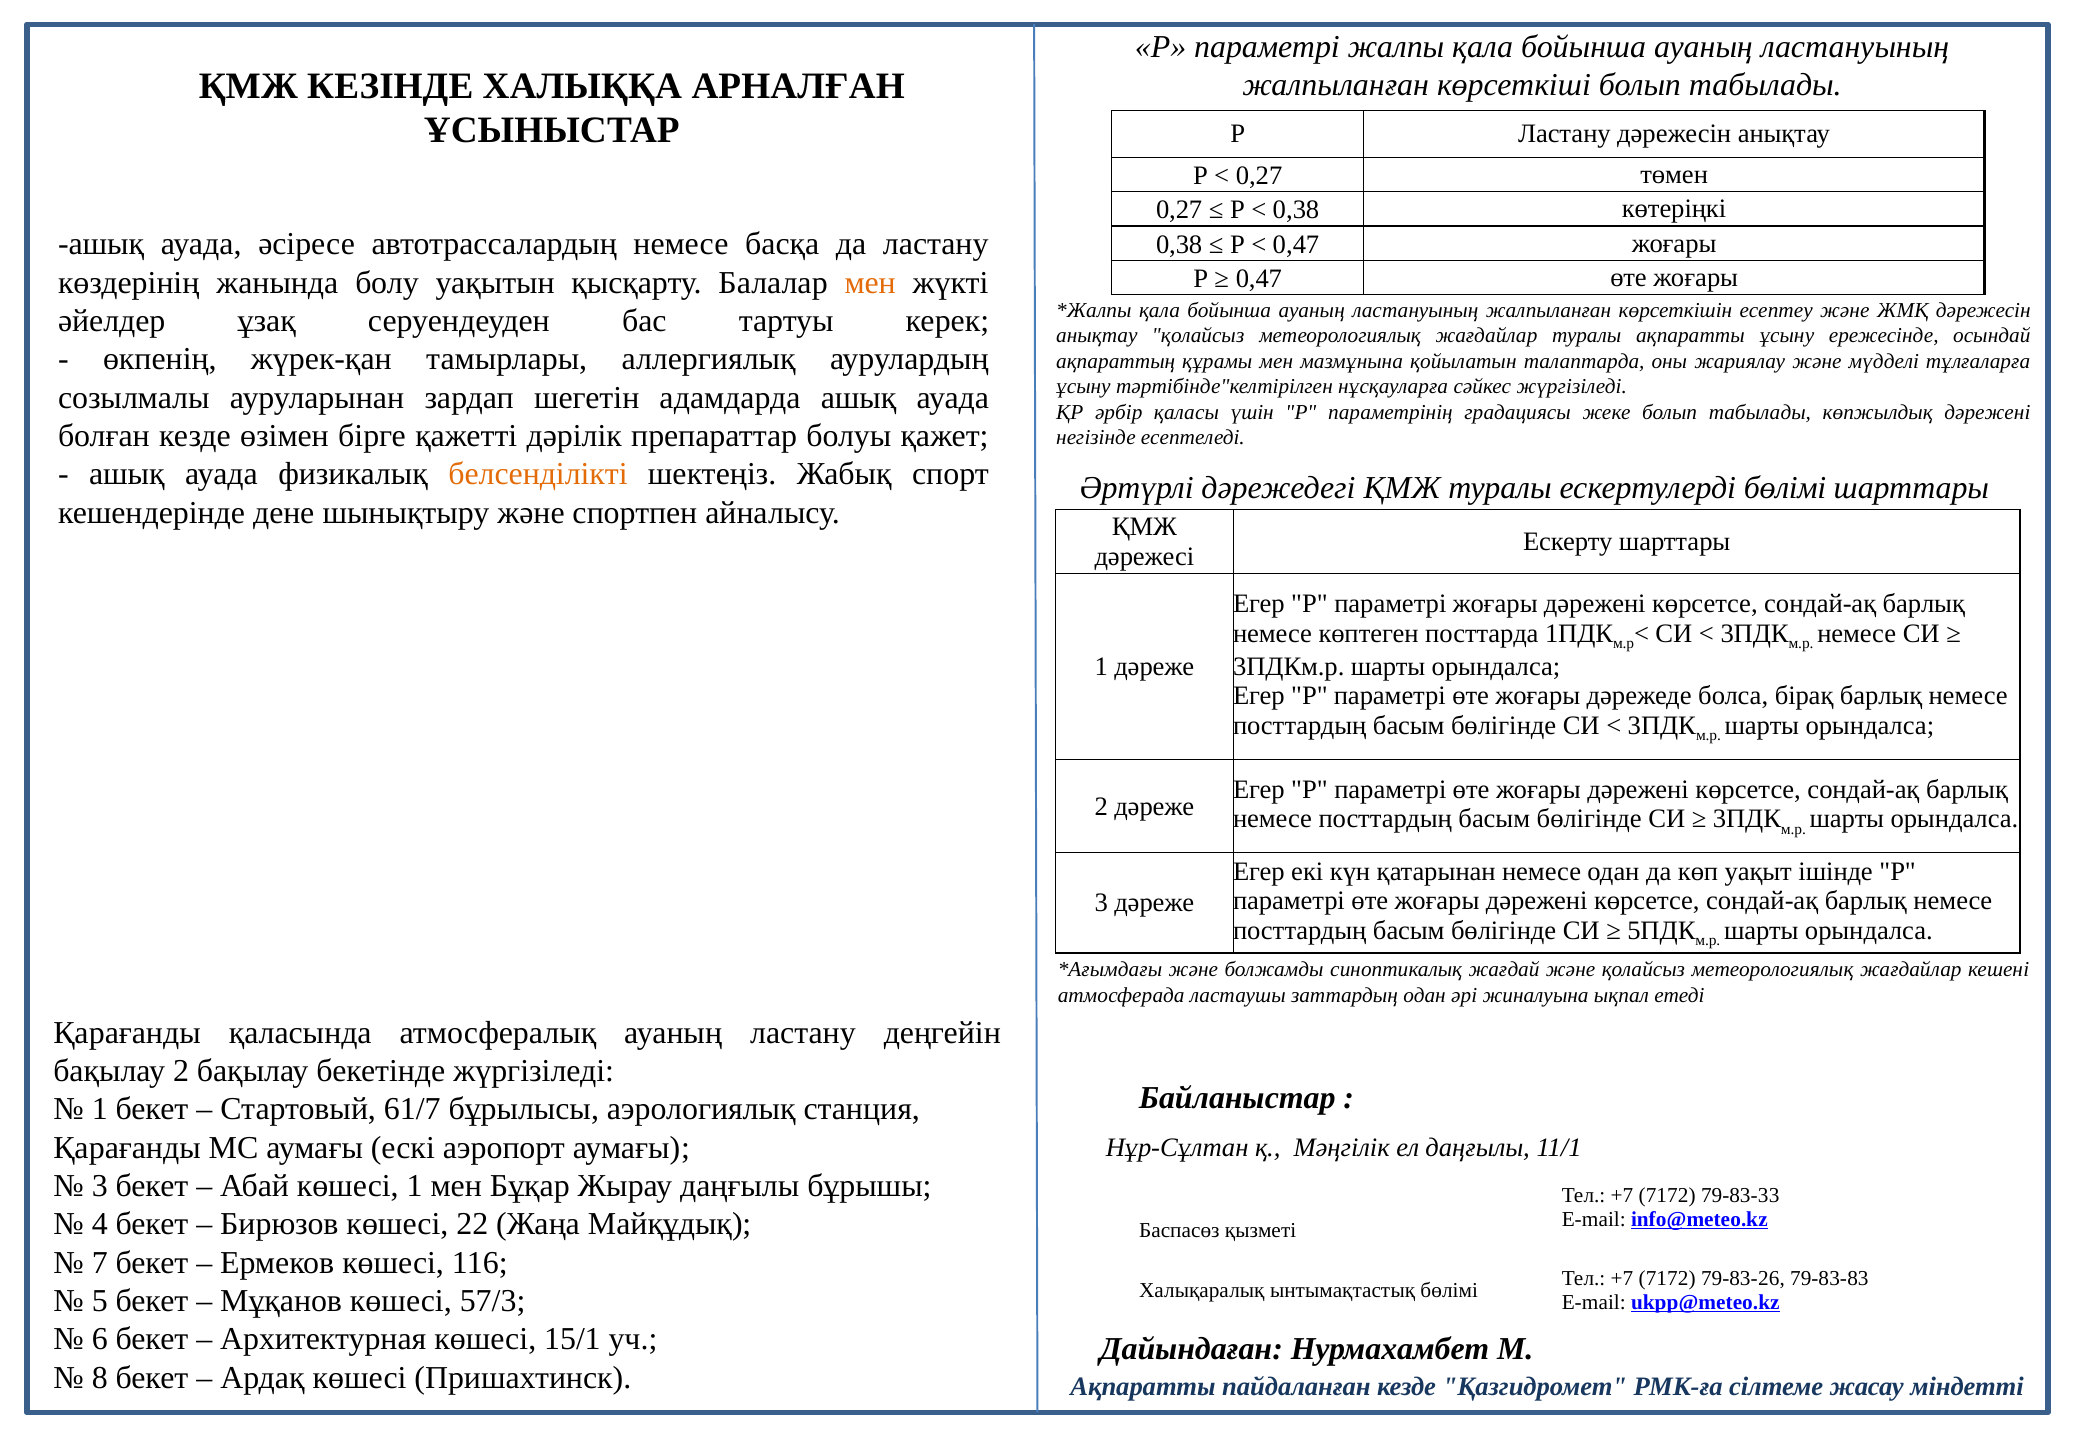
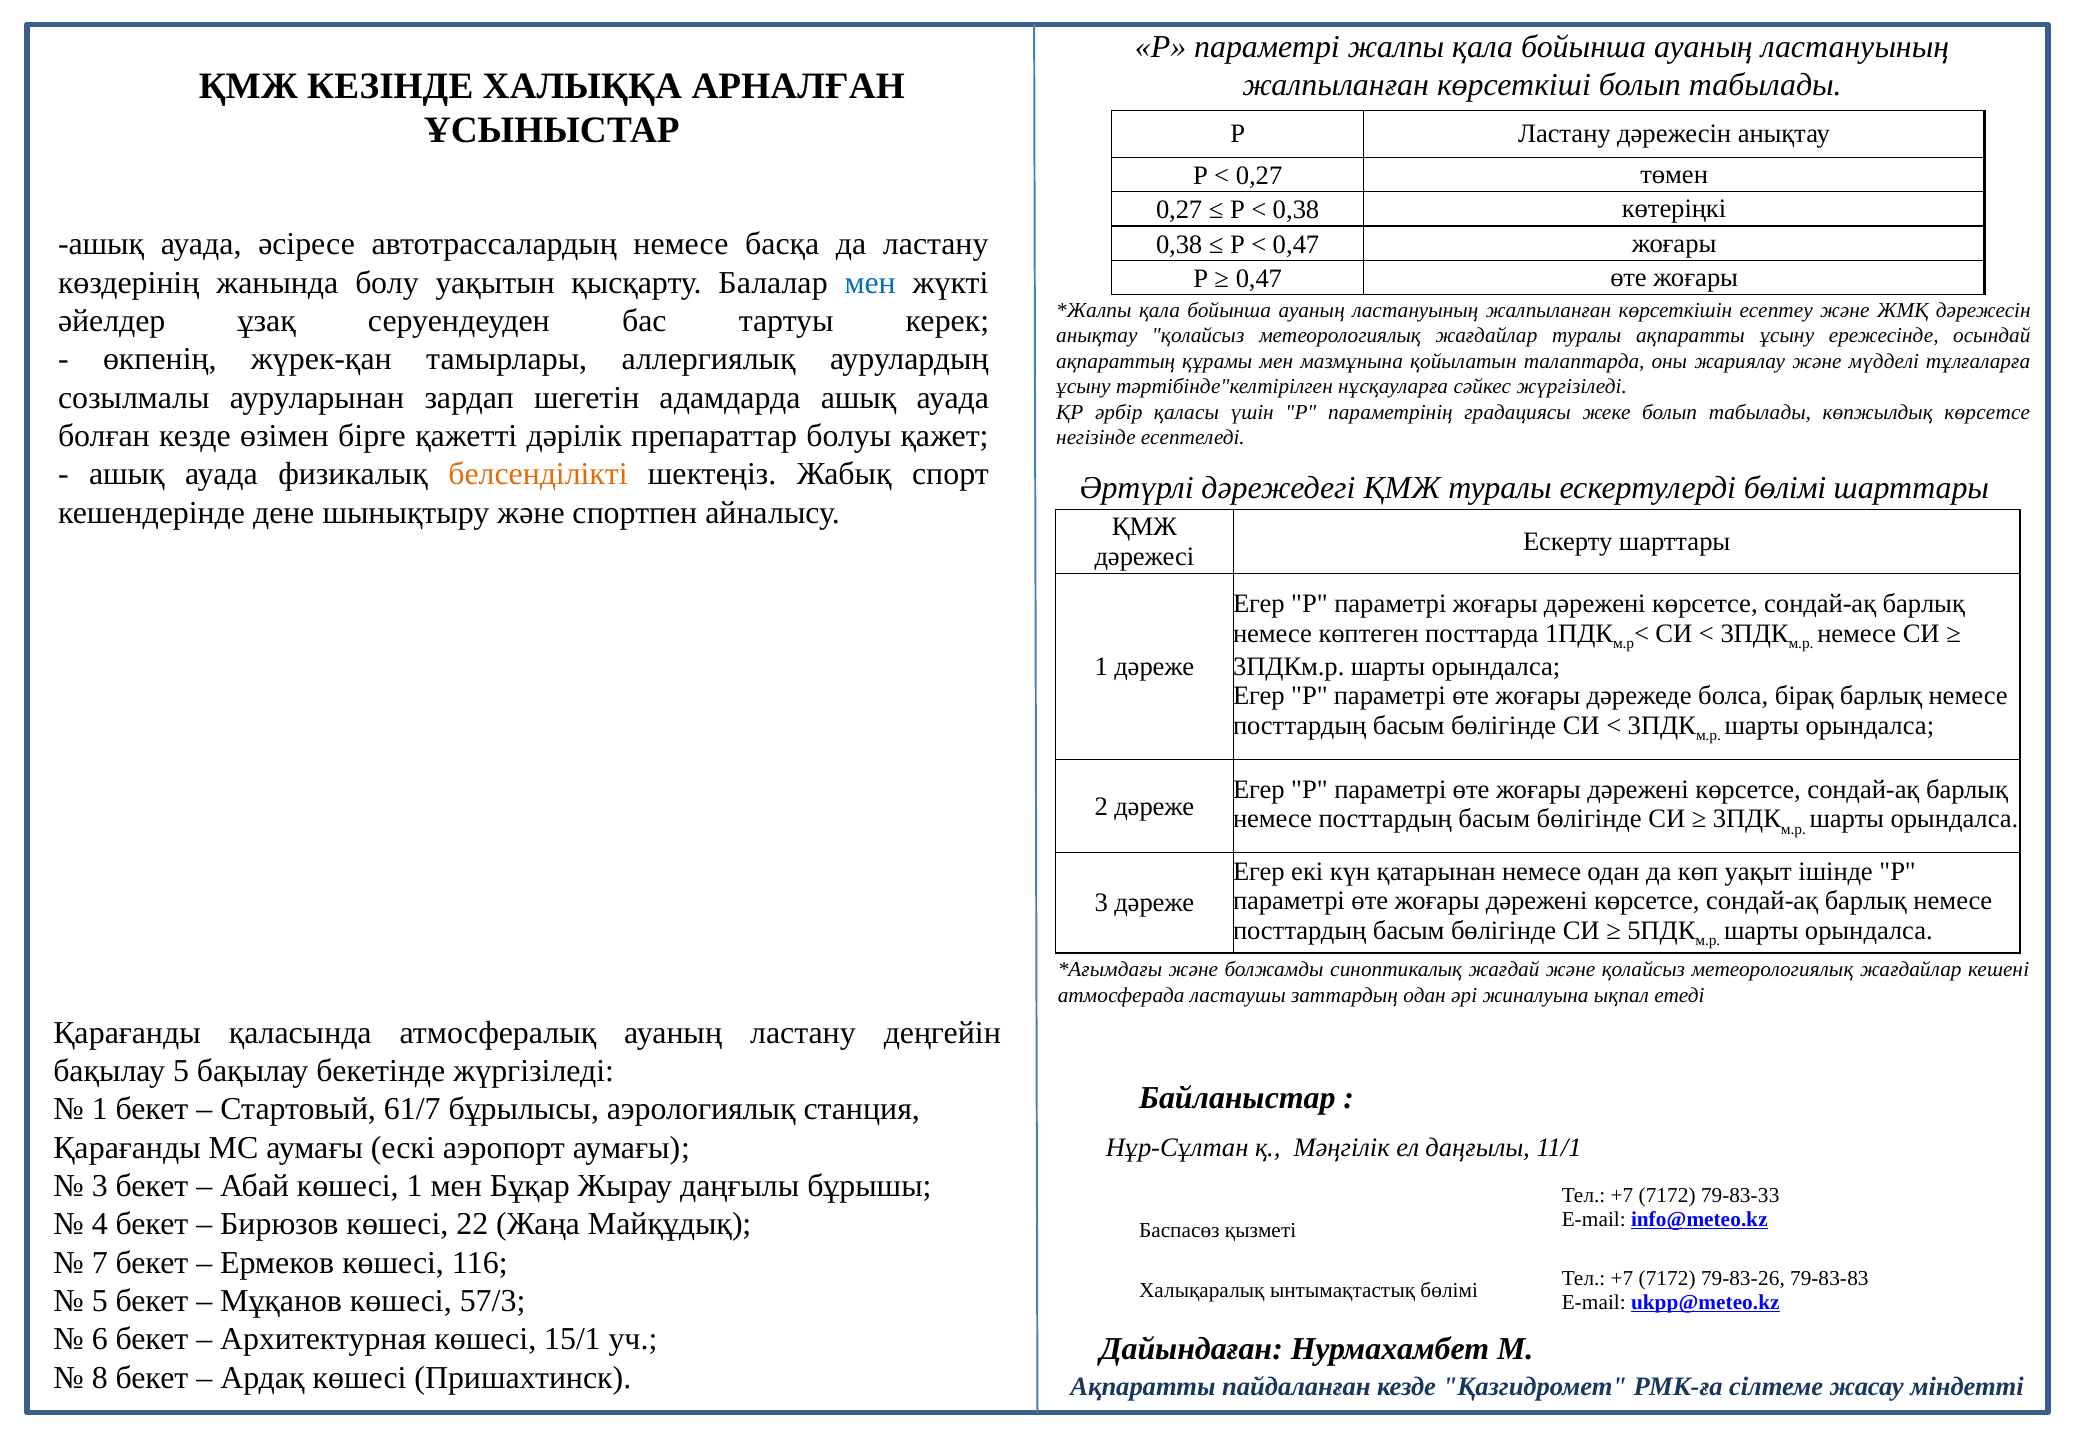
мен at (870, 283) colour: orange -> blue
көпжылдық дәрежені: дәрежені -> көрсетсе
бақылау 2: 2 -> 5
